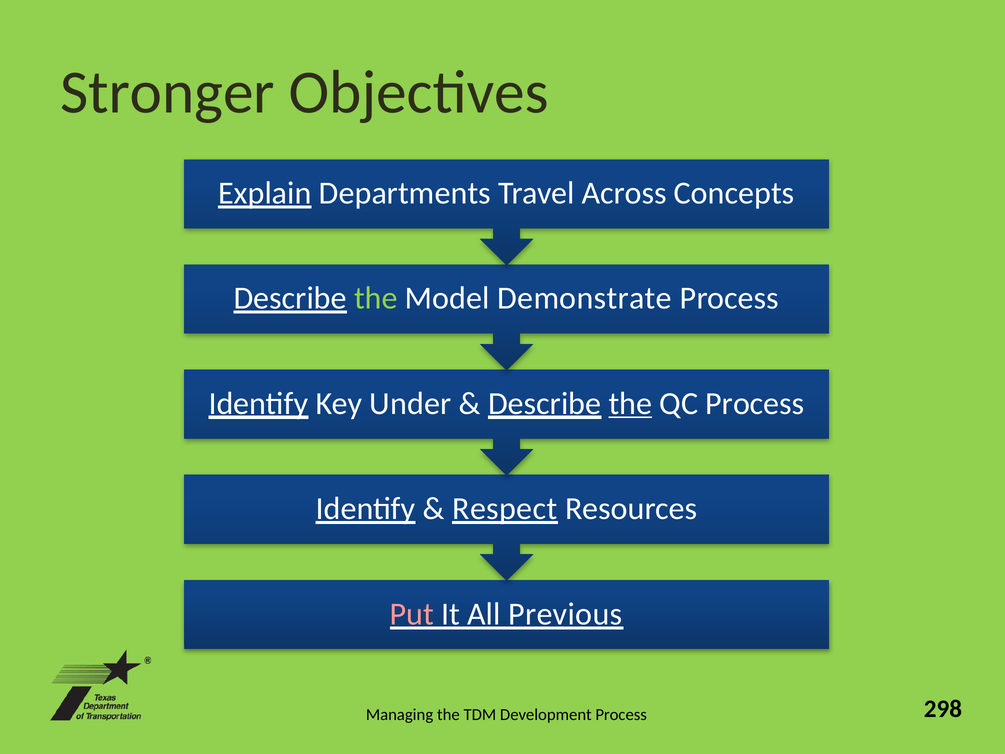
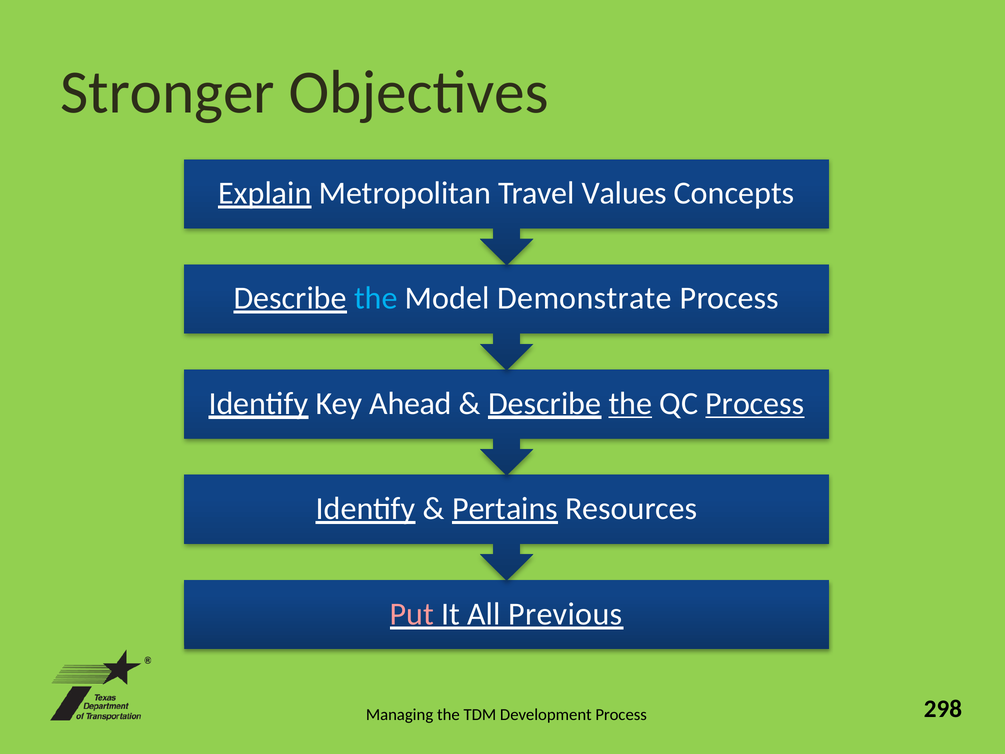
Departments: Departments -> Metropolitan
Across: Across -> Values
the at (376, 298) colour: light green -> light blue
Under: Under -> Ahead
Process at (755, 403) underline: none -> present
Respect: Respect -> Pertains
